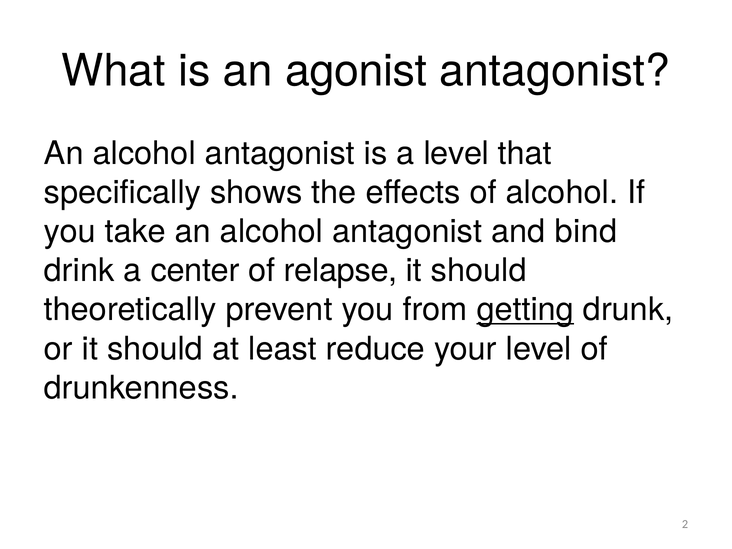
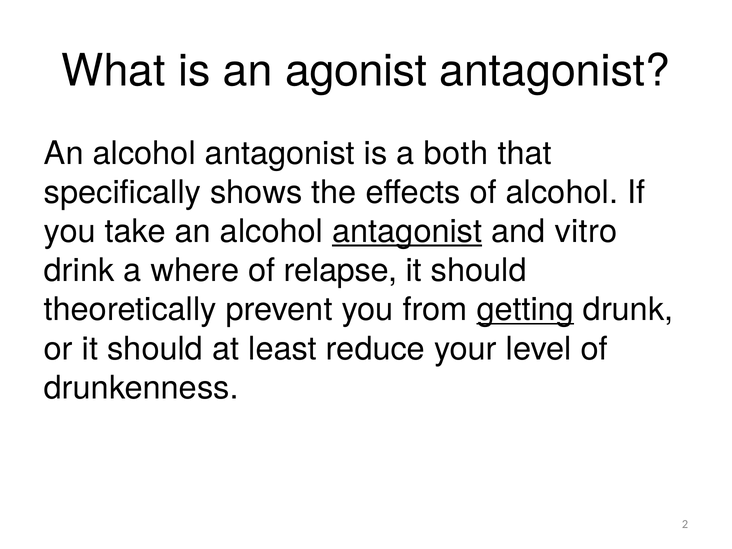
a level: level -> both
antagonist at (407, 232) underline: none -> present
bind: bind -> vitro
center: center -> where
